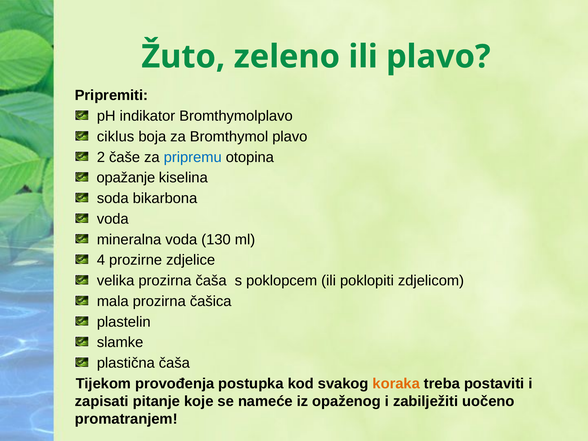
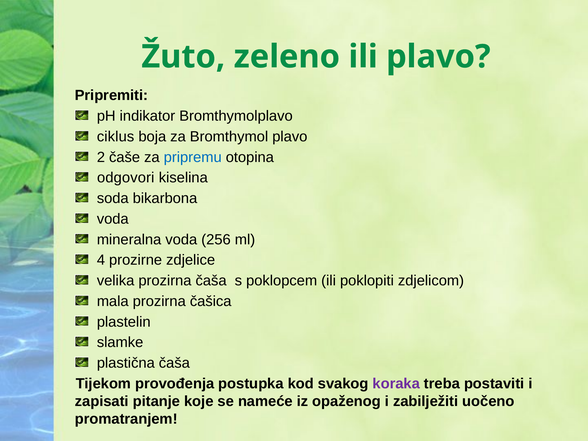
opažanje: opažanje -> odgovori
130: 130 -> 256
koraka colour: orange -> purple
